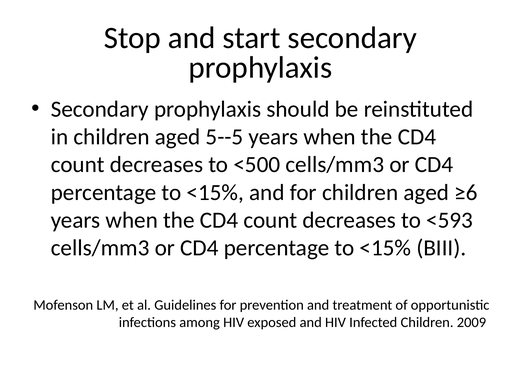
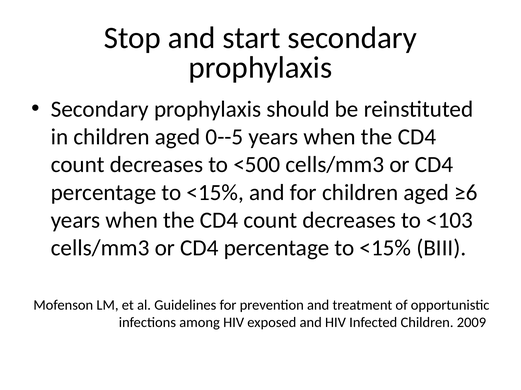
5--5: 5--5 -> 0--5
<593: <593 -> <103
